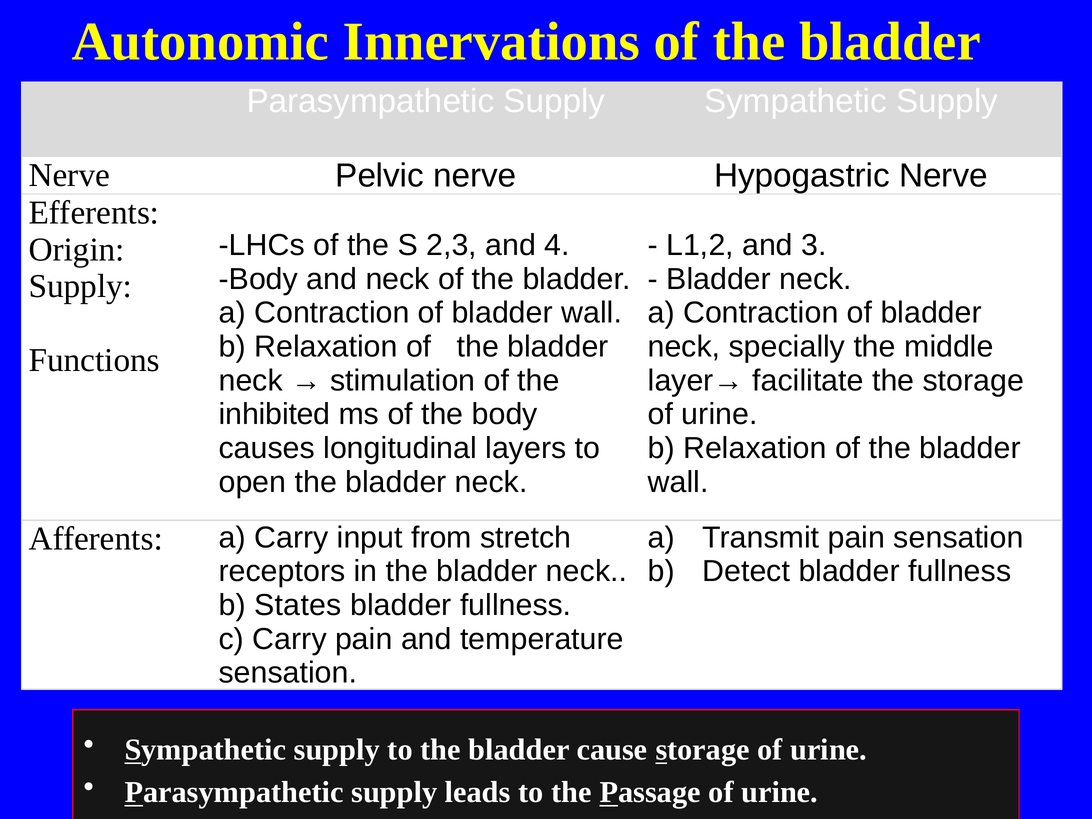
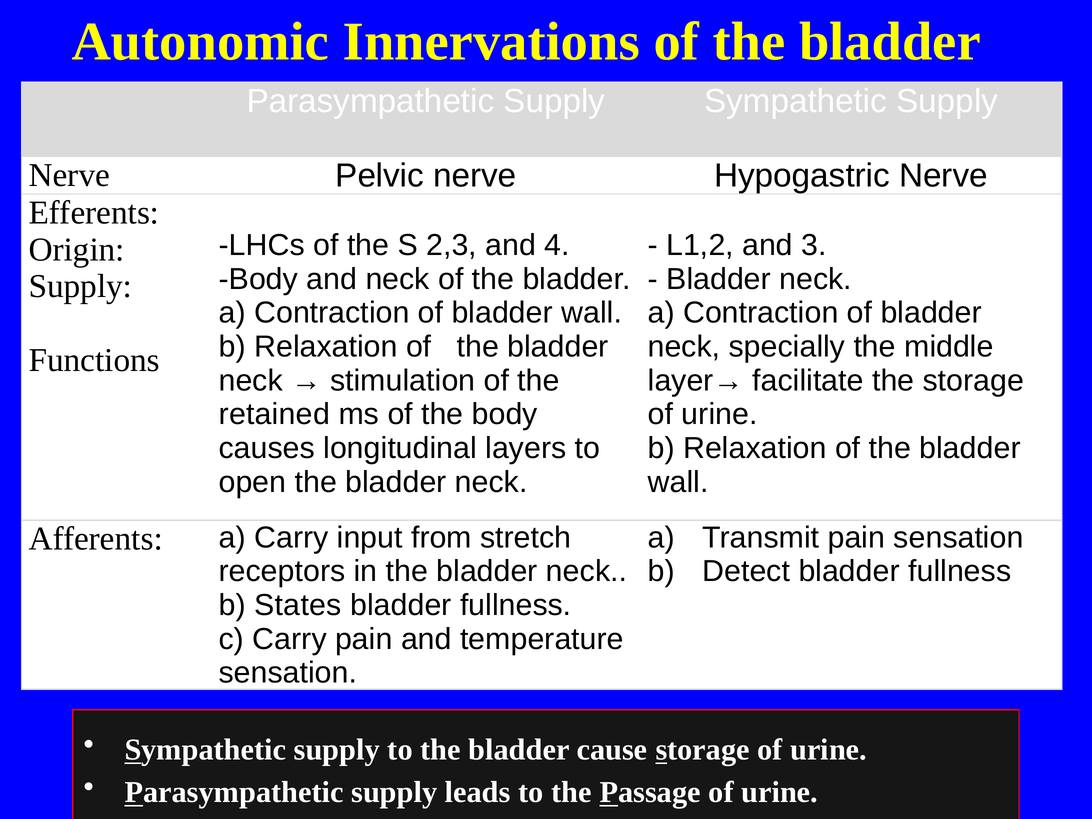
inhibited: inhibited -> retained
